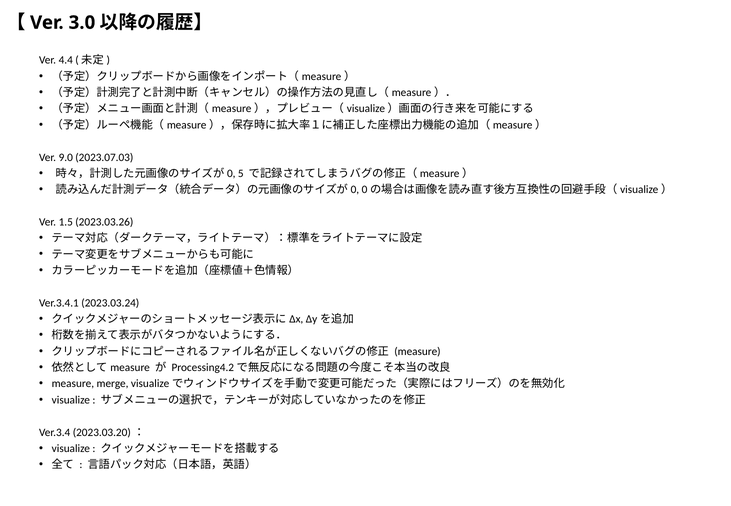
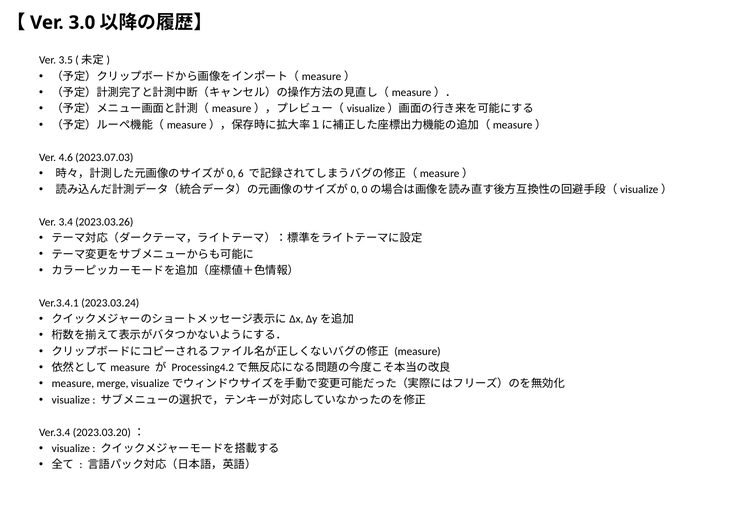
4.4: 4.4 -> 3.5
9.0: 9.0 -> 4.6
5: 5 -> 6
1.5: 1.5 -> 3.4
